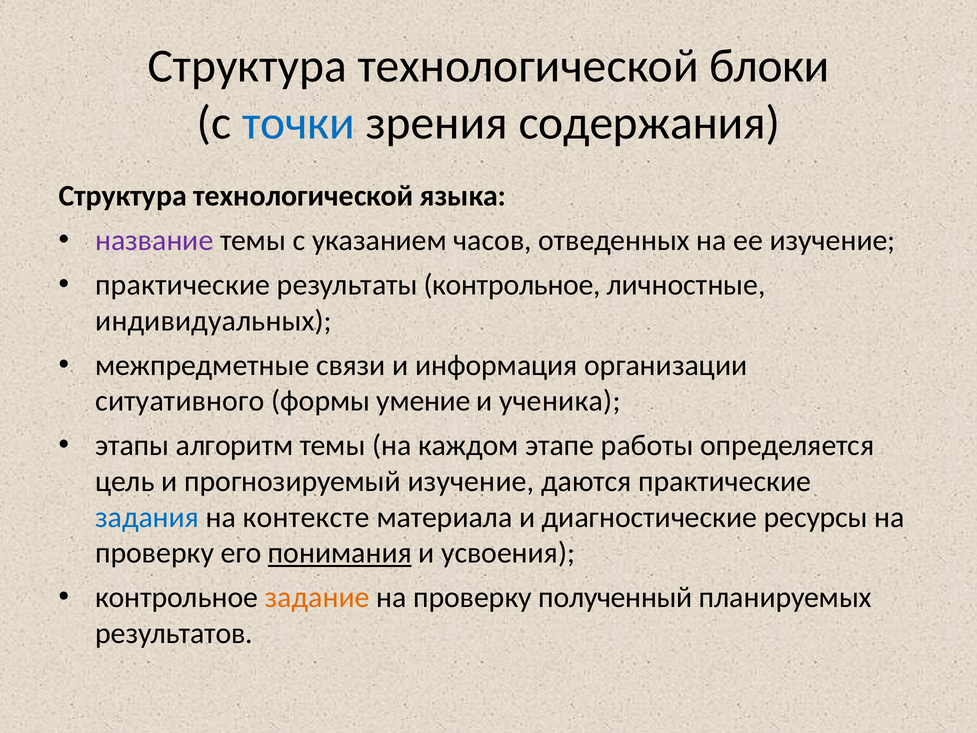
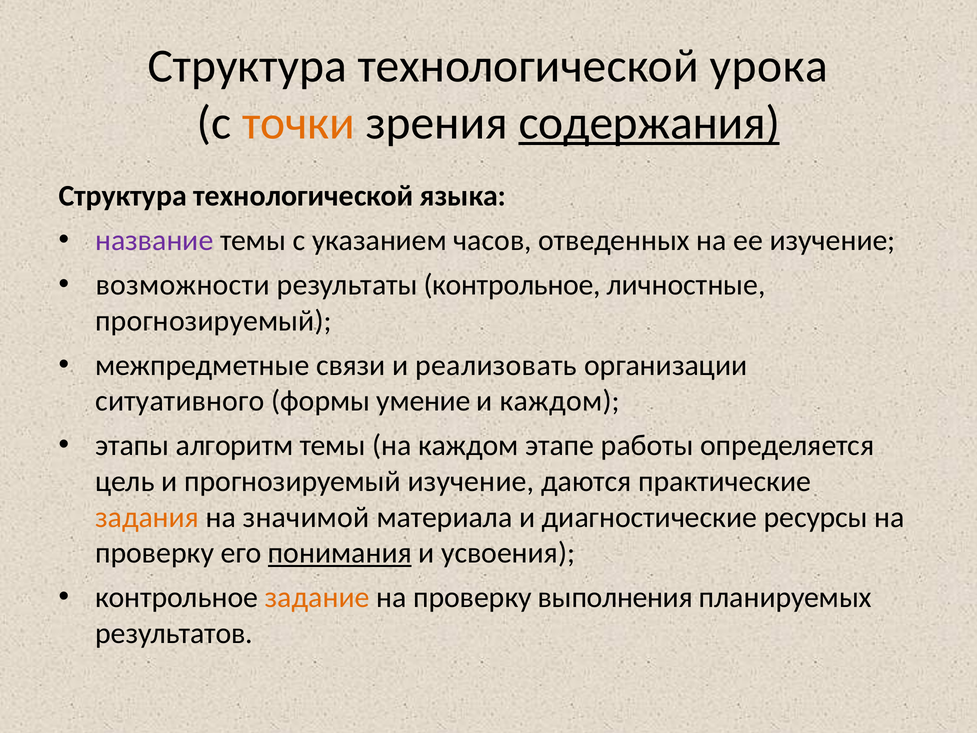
блоки: блоки -> урока
точки colour: blue -> orange
содержания underline: none -> present
практические at (183, 285): практические -> возможности
индивидуальных at (214, 321): индивидуальных -> прогнозируемый
информация: информация -> реализовать
и ученика: ученика -> каждом
задания colour: blue -> orange
контексте: контексте -> значимой
полученный: полученный -> выполнения
